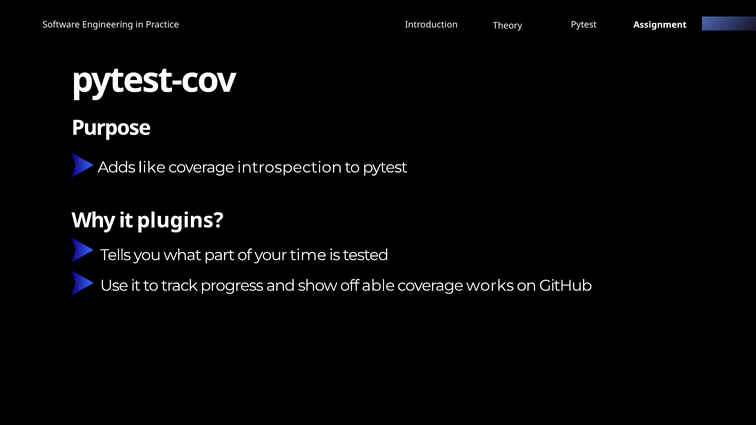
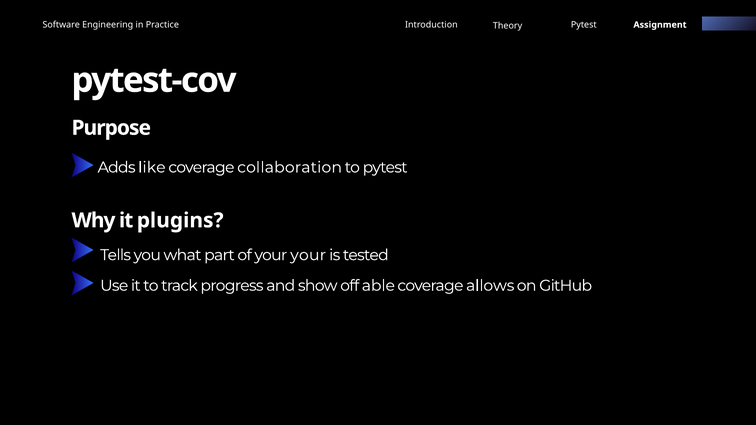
introspection: introspection -> collaboration
your time: time -> your
works: works -> allows
